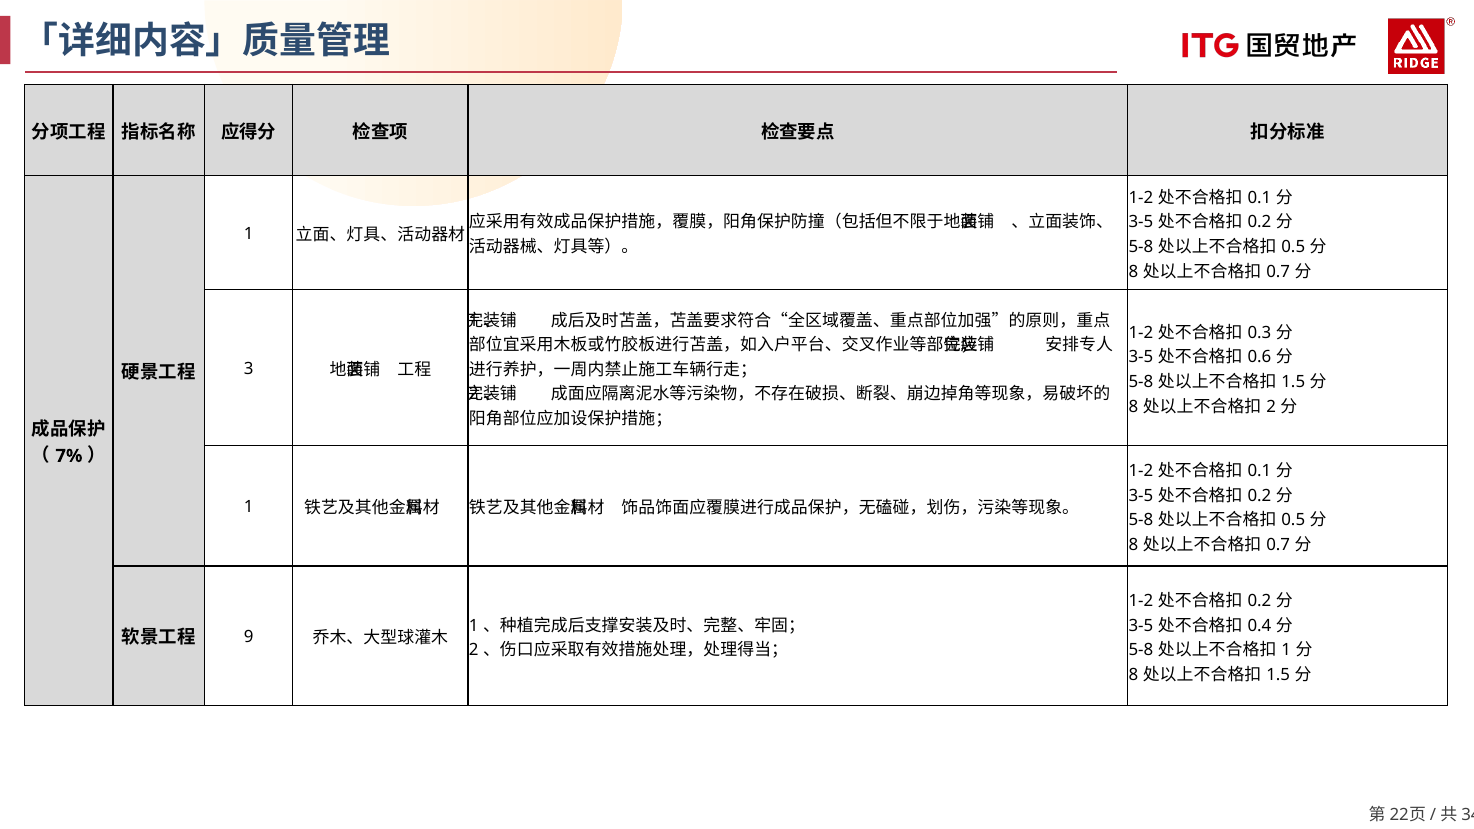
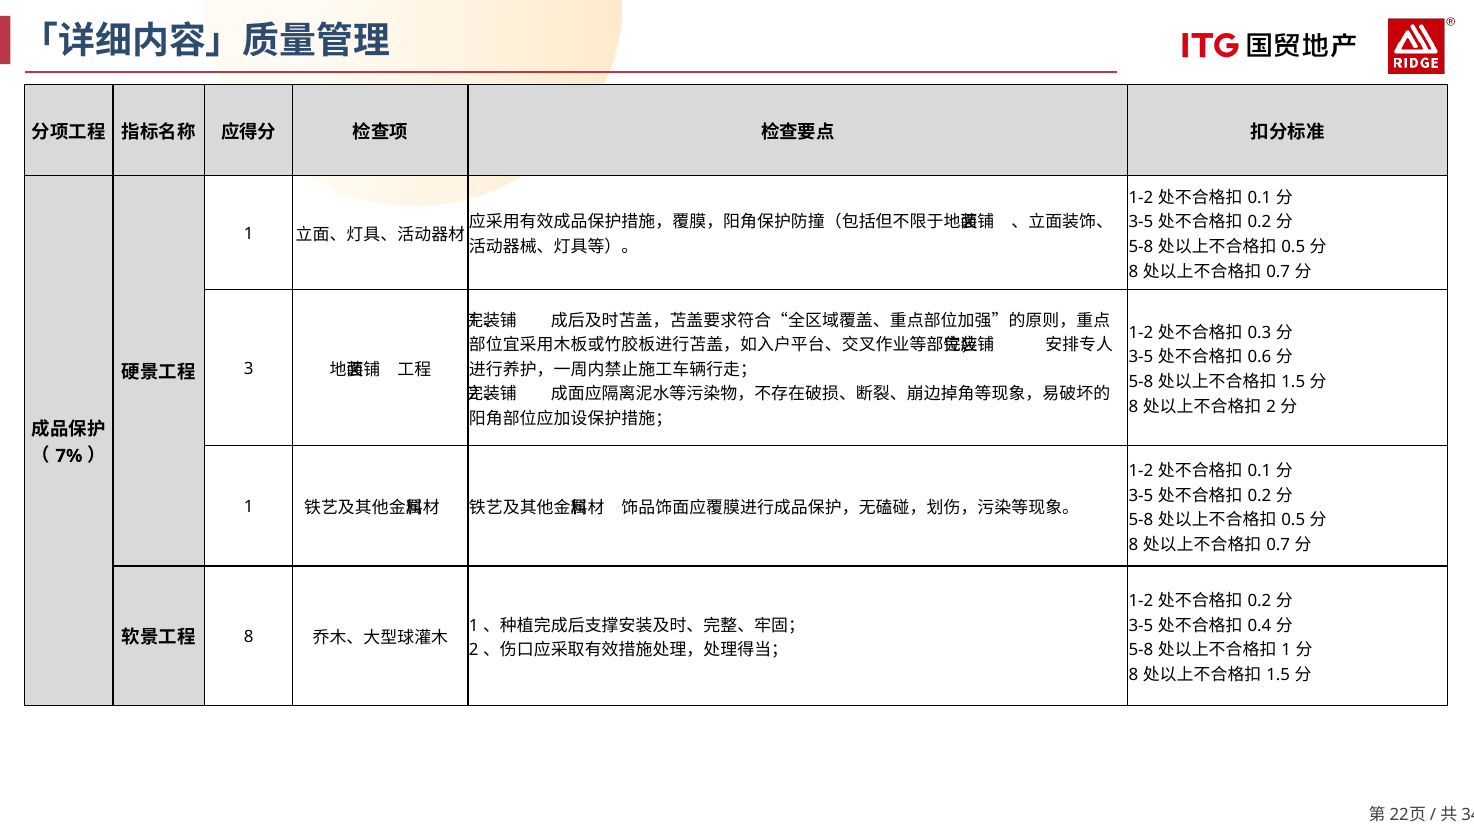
9 at (249, 637): 9 -> 8
